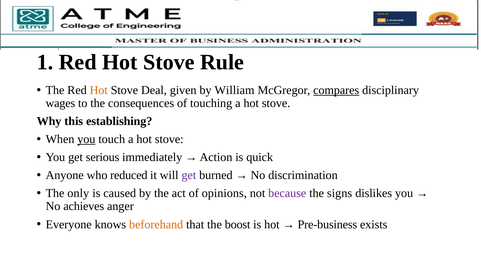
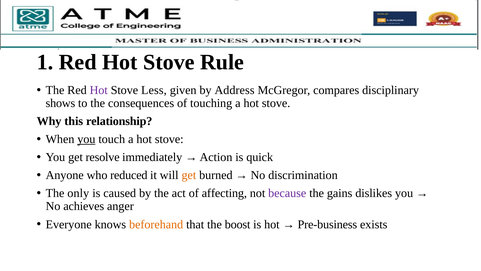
Hot at (99, 90) colour: orange -> purple
Deal: Deal -> Less
William: William -> Address
compares underline: present -> none
wages: wages -> shows
establishing: establishing -> relationship
serious: serious -> resolve
get at (189, 175) colour: purple -> orange
opinions: opinions -> affecting
signs: signs -> gains
